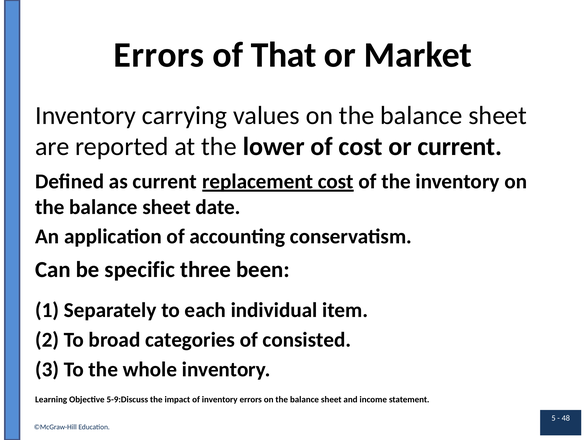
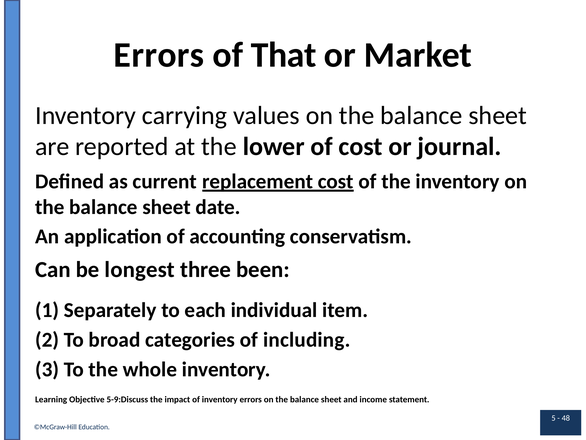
or current: current -> journal
specific: specific -> longest
consisted: consisted -> including
